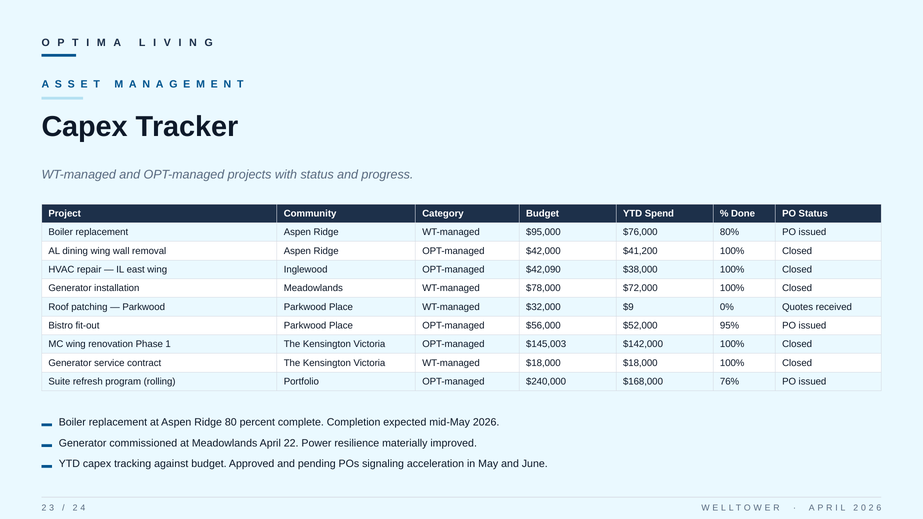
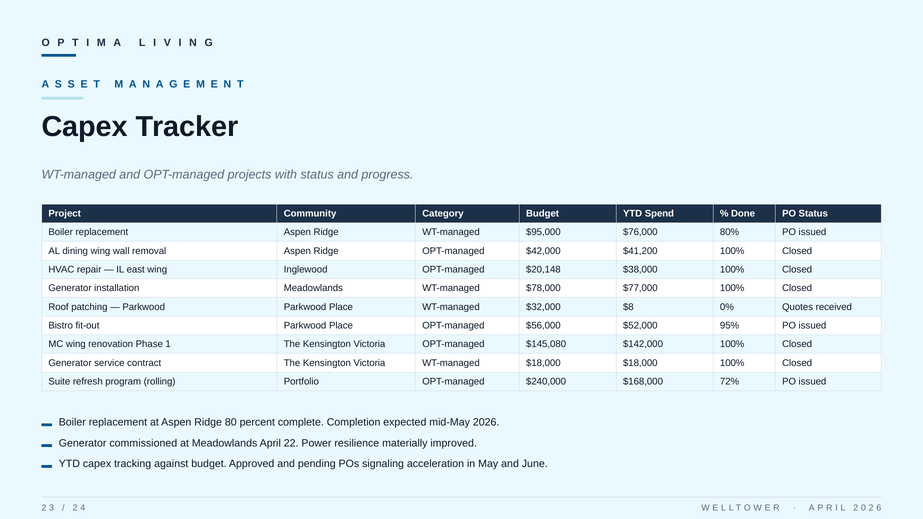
$42,090: $42,090 -> $20,148
$72,000: $72,000 -> $77,000
$9: $9 -> $8
$145,003: $145,003 -> $145,080
76%: 76% -> 72%
